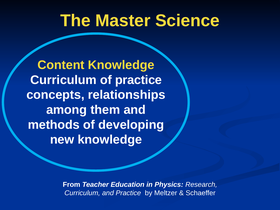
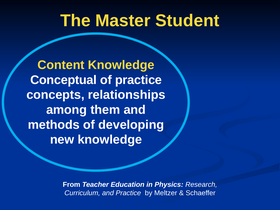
Science: Science -> Student
Curriculum at (63, 80): Curriculum -> Conceptual
